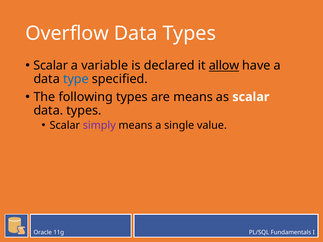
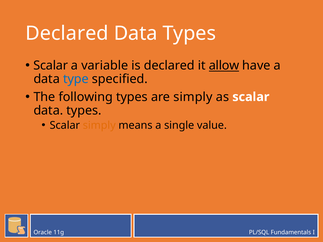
Overflow at (67, 33): Overflow -> Declared
are means: means -> simply
simply at (99, 125) colour: purple -> orange
